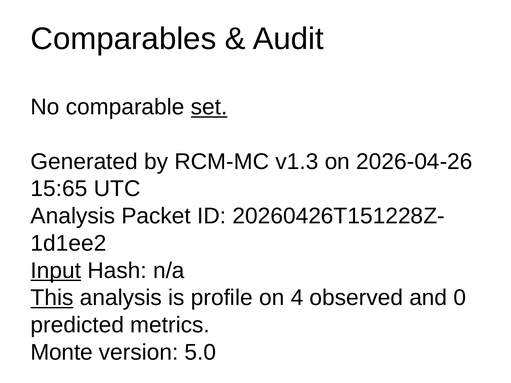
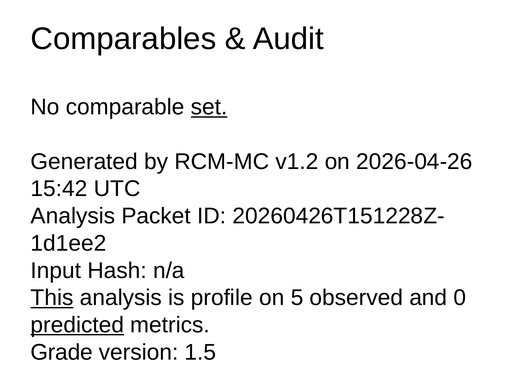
v1.3: v1.3 -> v1.2
15:65: 15:65 -> 15:42
Input underline: present -> none
4: 4 -> 5
predicted underline: none -> present
Monte: Monte -> Grade
5.0: 5.0 -> 1.5
